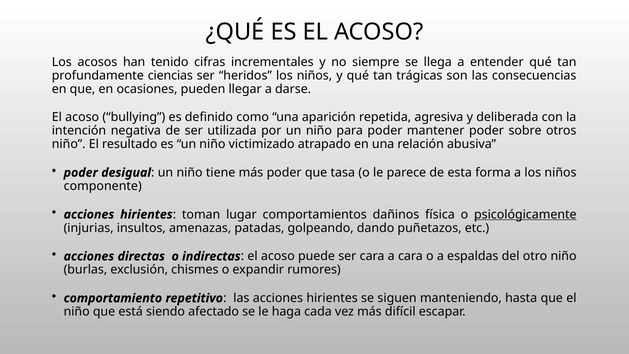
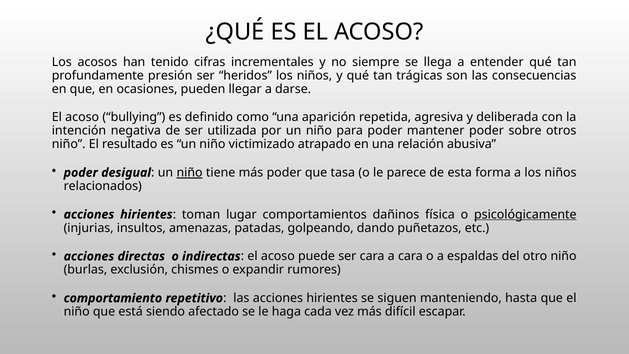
ciencias: ciencias -> presión
niño at (190, 173) underline: none -> present
componente: componente -> relacionados
